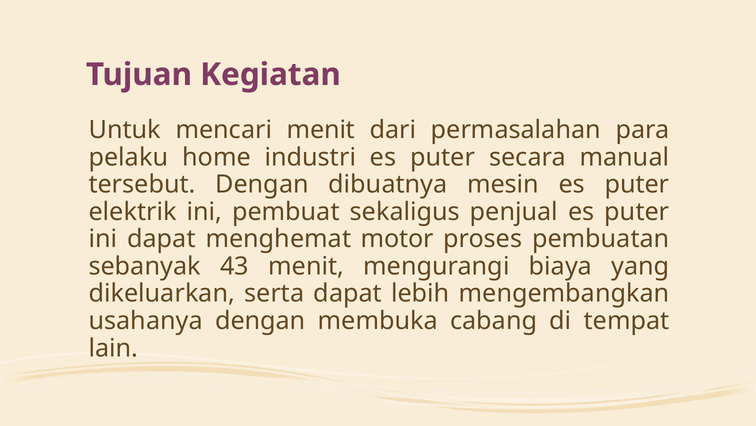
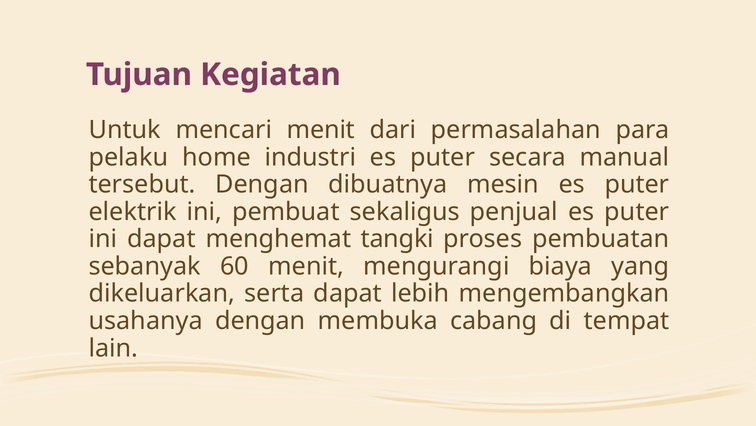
motor: motor -> tangki
43: 43 -> 60
